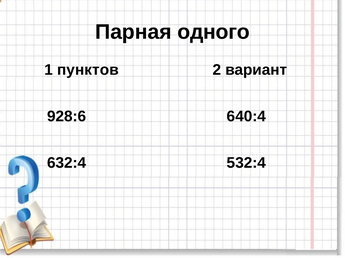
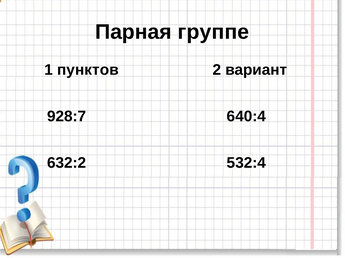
одного: одного -> группе
928:6: 928:6 -> 928:7
632:4: 632:4 -> 632:2
